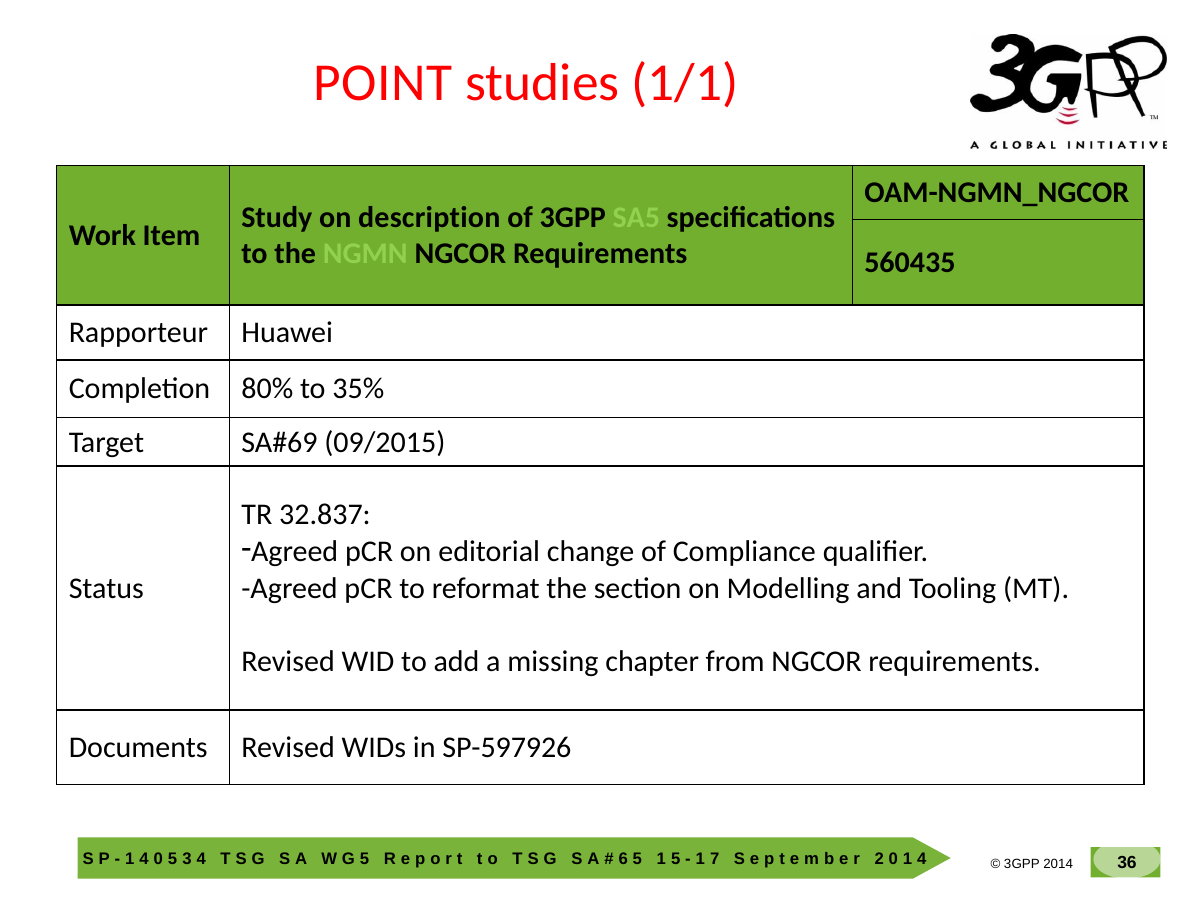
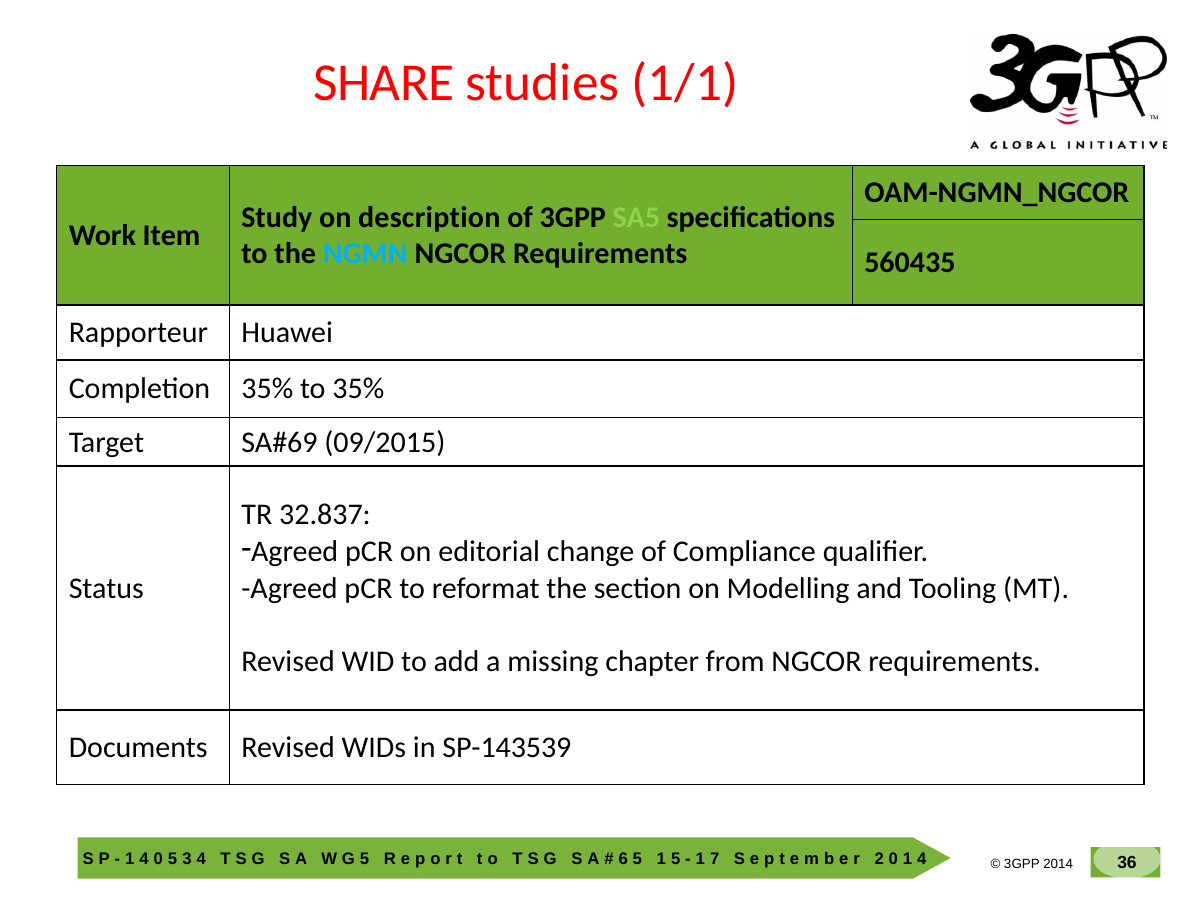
POINT: POINT -> SHARE
NGMN colour: light green -> light blue
Completion 80%: 80% -> 35%
SP-597926: SP-597926 -> SP-143539
